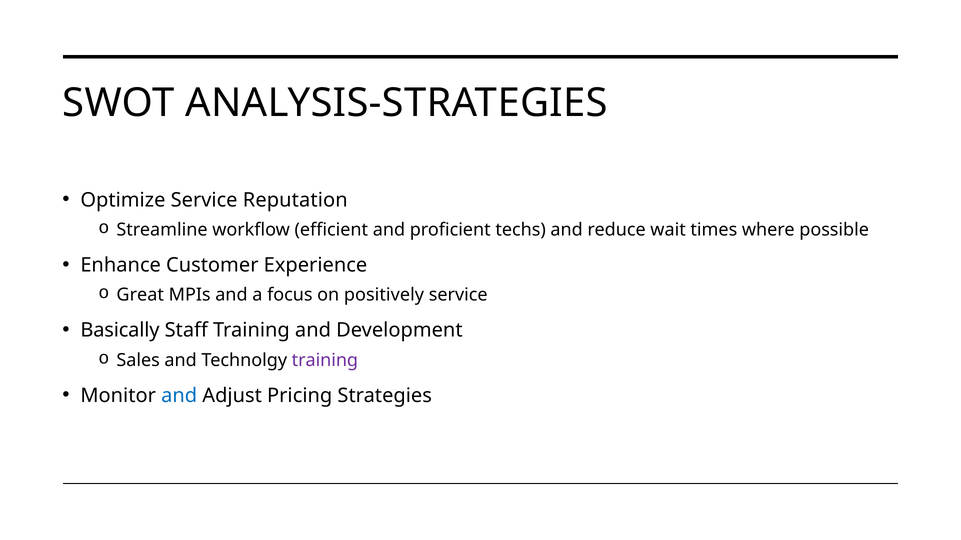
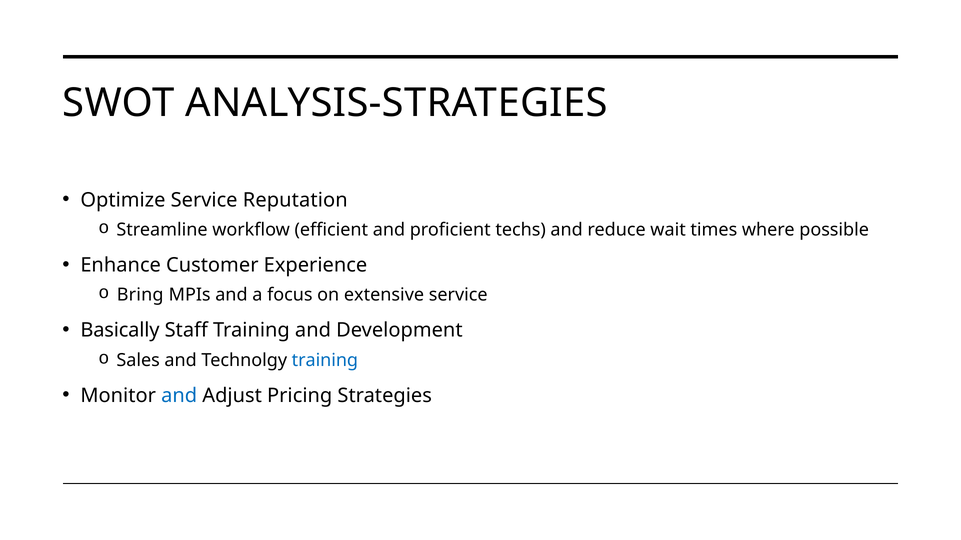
Great: Great -> Bring
positively: positively -> extensive
training at (325, 360) colour: purple -> blue
